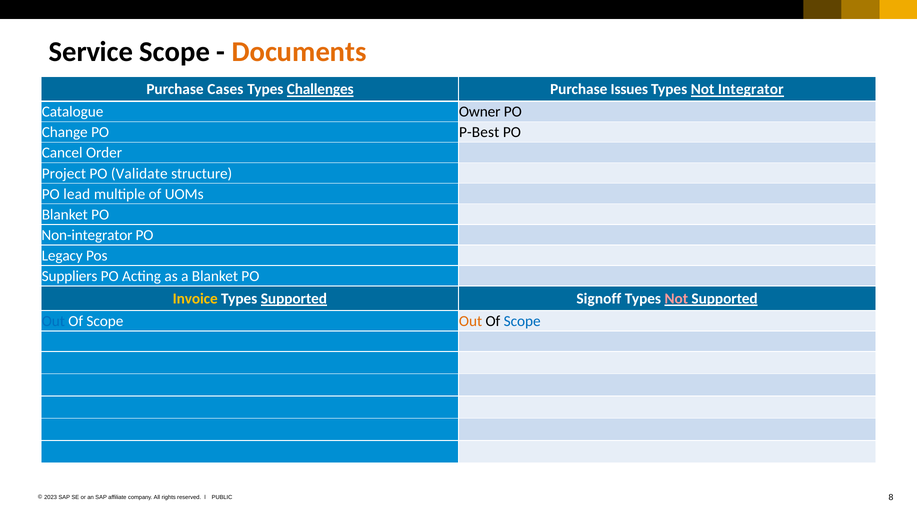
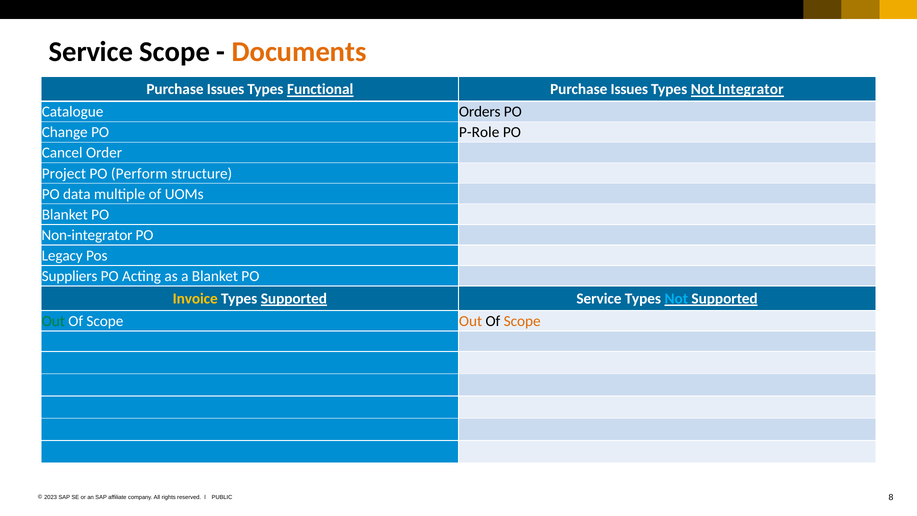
Cases at (225, 89): Cases -> Issues
Challenges: Challenges -> Functional
Owner: Owner -> Orders
P-Best: P-Best -> P-Role
Validate: Validate -> Perform
lead: lead -> data
Supported Signoff: Signoff -> Service
Not at (676, 299) colour: pink -> light blue
Out at (53, 321) colour: blue -> green
Scope at (522, 321) colour: blue -> orange
